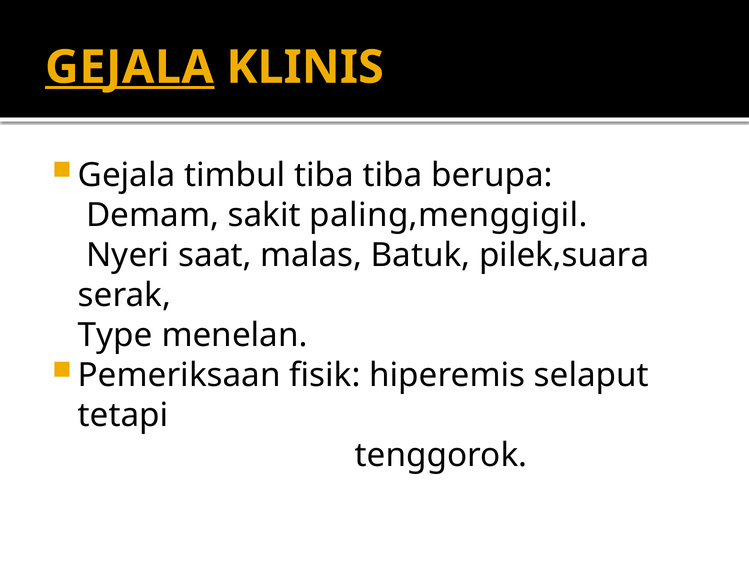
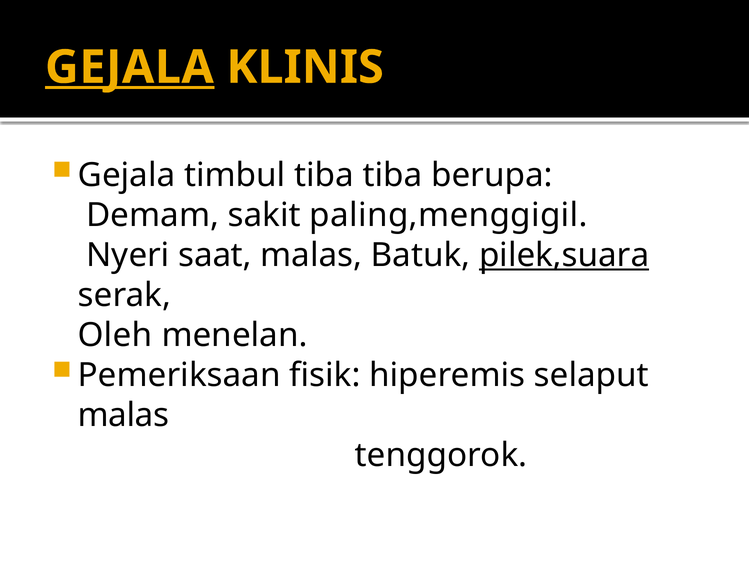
pilek,suara underline: none -> present
Type: Type -> Oleh
tetapi at (123, 415): tetapi -> malas
